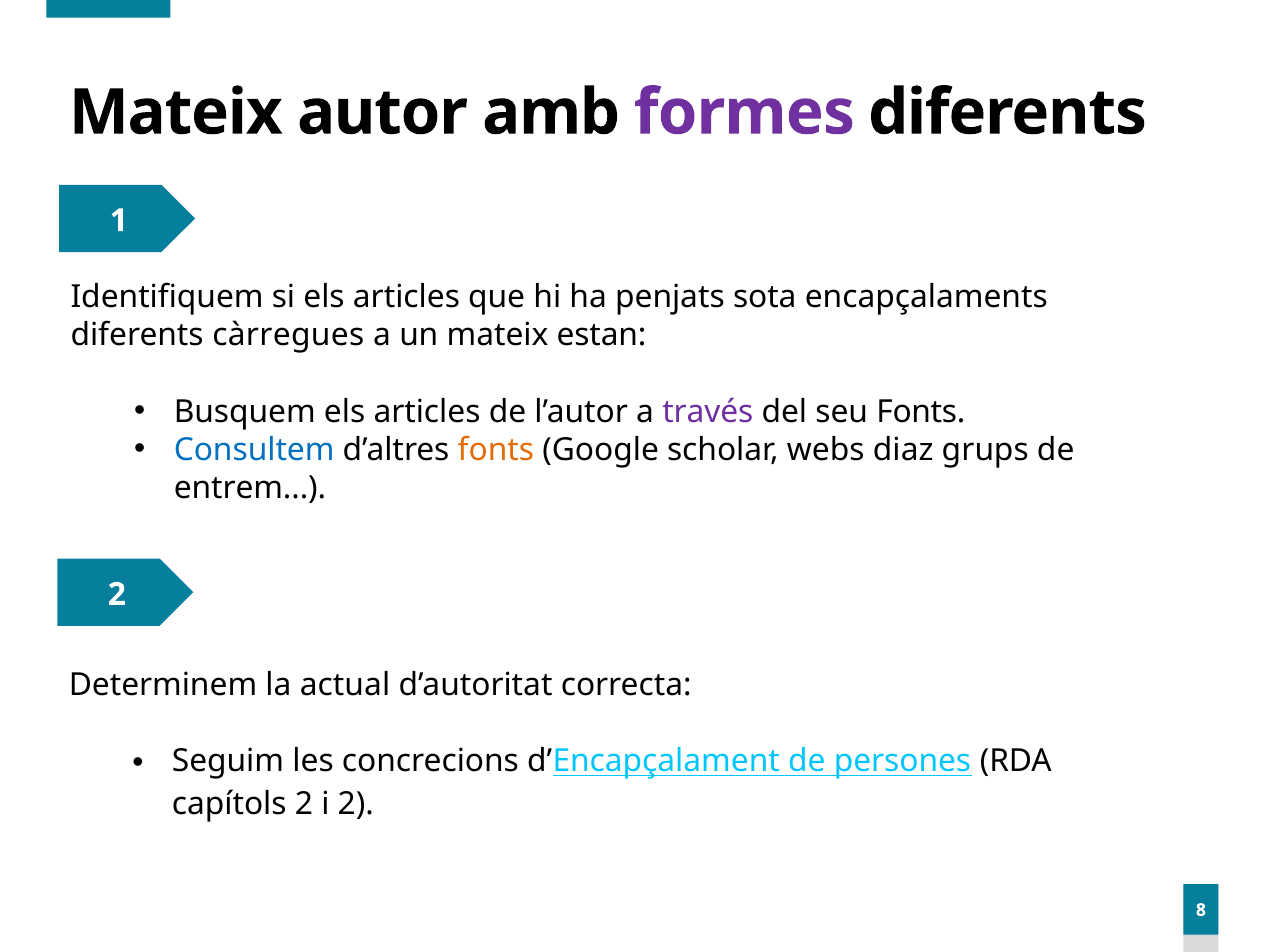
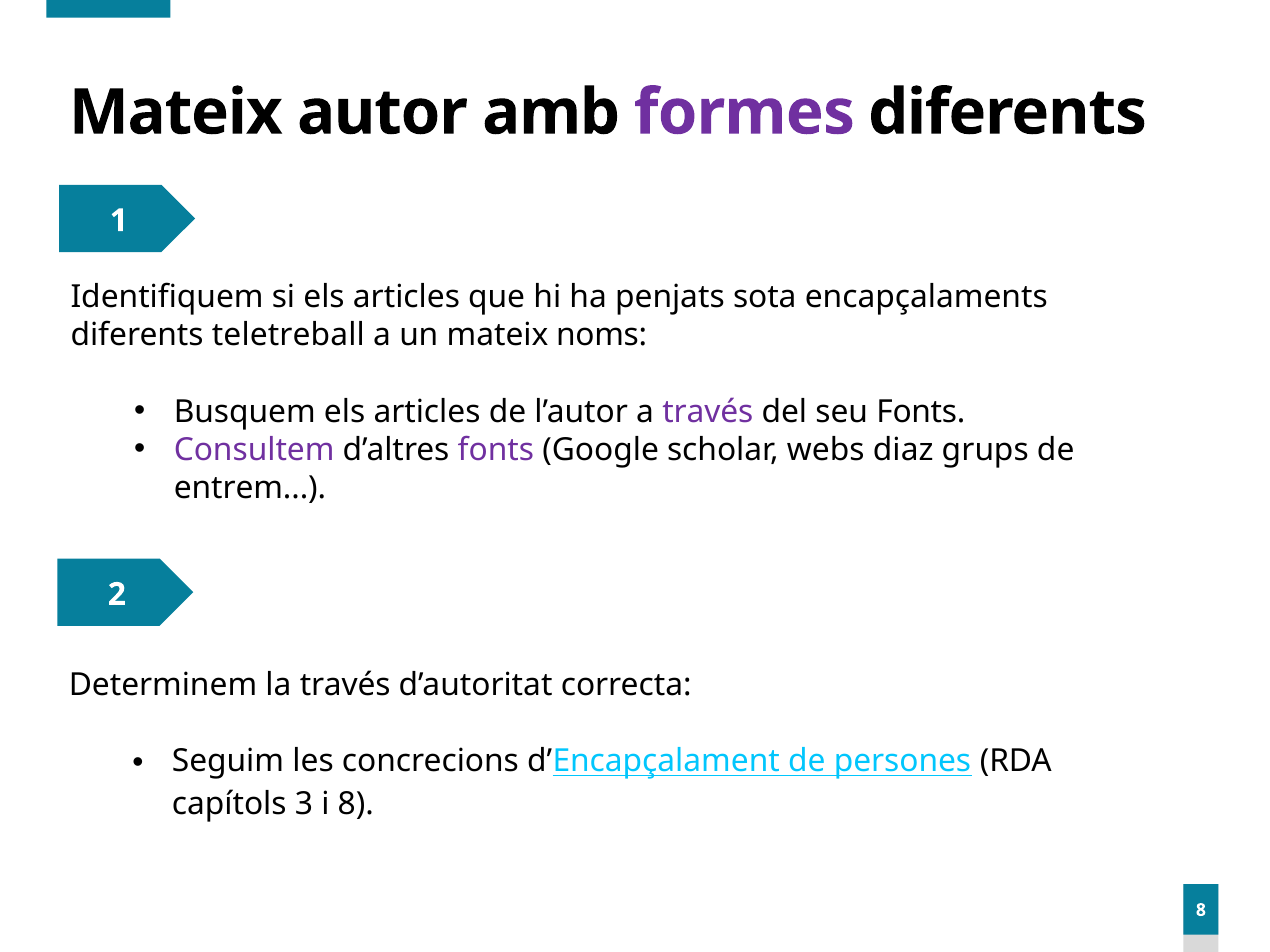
càrregues: càrregues -> teletreball
estan: estan -> noms
Consultem colour: blue -> purple
fonts at (496, 450) colour: orange -> purple
la actual: actual -> través
capítols 2: 2 -> 3
i 2: 2 -> 8
